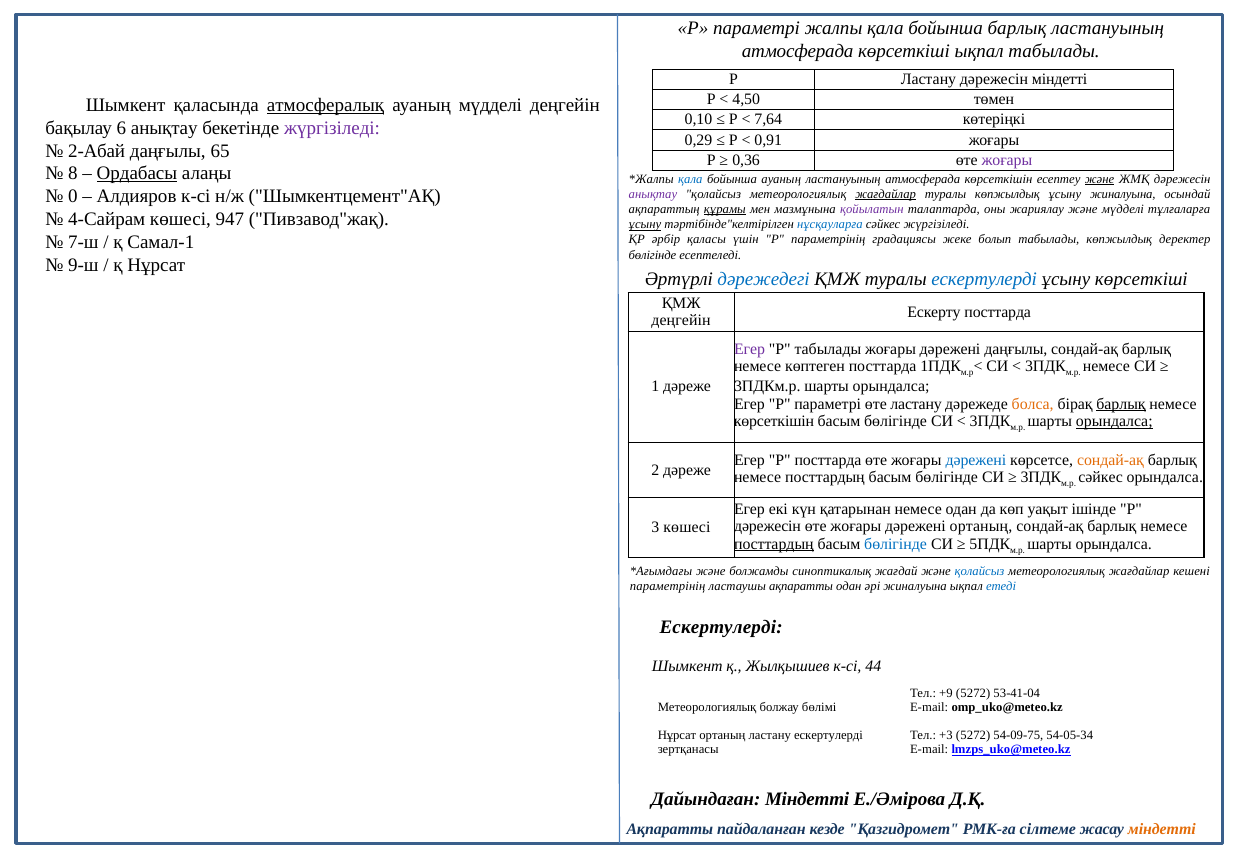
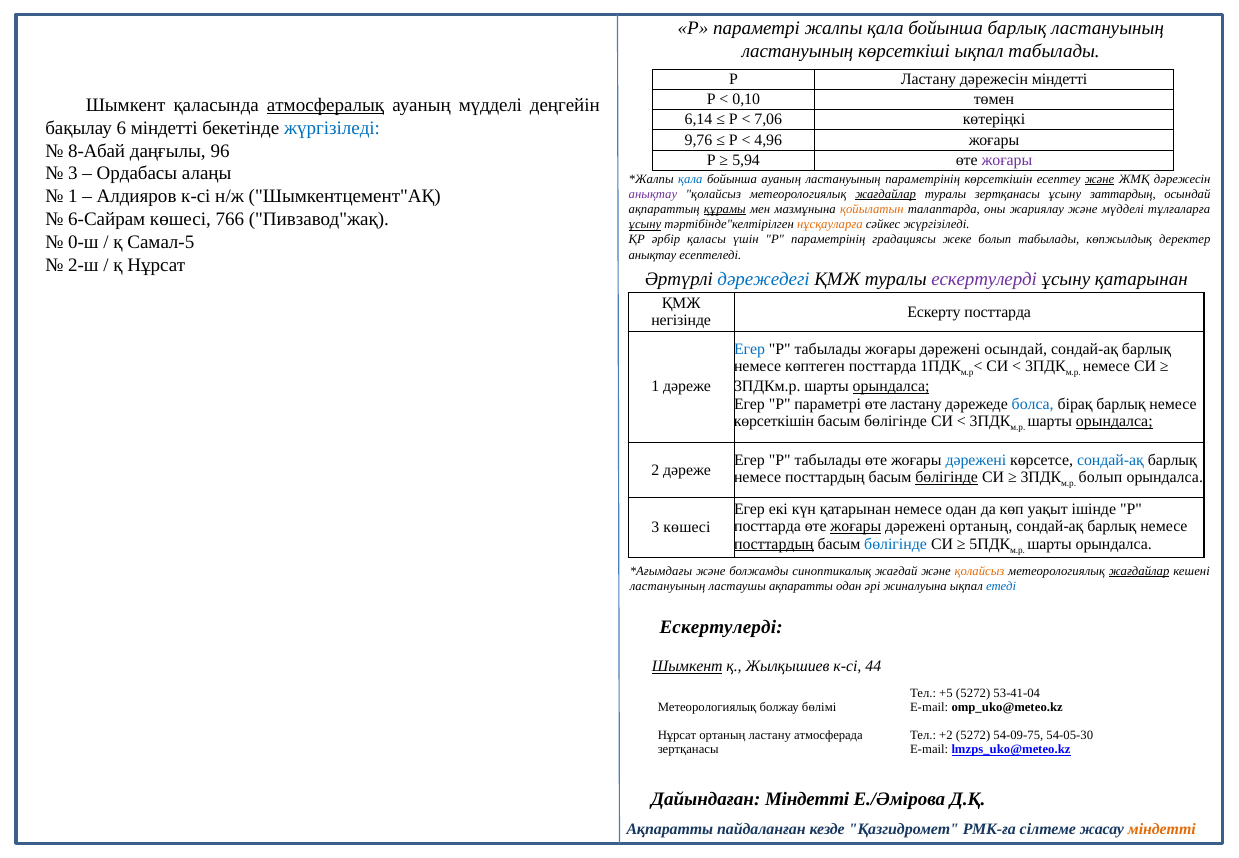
атмосферада at (798, 51): атмосферада -> ластануының
4,50: 4,50 -> 0,10
0,10: 0,10 -> 6,14
7,64: 7,64 -> 7,06
6 анықтау: анықтау -> міндетті
жүргізіледі at (332, 128) colour: purple -> blue
0,29: 0,29 -> 9,76
0,91: 0,91 -> 4,96
2-Абай: 2-Абай -> 8-Абай
65: 65 -> 96
0,36: 0,36 -> 5,94
8 at (73, 174): 8 -> 3
Ордабасы underline: present -> none
ауаның ластануының атмосферада: атмосферада -> параметрінің
0 at (73, 196): 0 -> 1
туралы көпжылдық: көпжылдық -> зертқанасы
ұсыну жиналуына: жиналуына -> заттардың
қойылатын colour: purple -> orange
4-Сайрам: 4-Сайрам -> 6-Сайрам
947: 947 -> 766
нұсқауларға colour: blue -> orange
7-ш: 7-ш -> 0-ш
Самал-1: Самал-1 -> Самал-5
бөлігінде at (652, 255): бөлігінде -> анықтау
9-ш: 9-ш -> 2-ш
ескертулерді at (984, 279) colour: blue -> purple
ұсыну көрсеткіші: көрсеткіші -> қатарынан
деңгейін at (681, 321): деңгейін -> негізінде
Егер at (750, 349) colour: purple -> blue
дәрежені даңғылы: даңғылы -> осындай
орындалса at (891, 386) underline: none -> present
болса colour: orange -> blue
барлық at (1121, 404) underline: present -> none
посттарда at (828, 460): посттарда -> табылады
сондай-ақ at (1110, 460) colour: orange -> blue
бөлігінде at (947, 477) underline: none -> present
сәйкес at (1101, 477): сәйкес -> болып
дәрежесін at (768, 526): дәрежесін -> посттарда
жоғары at (856, 526) underline: none -> present
қолайсыз at (980, 571) colour: blue -> orange
жағдайлар at (1139, 571) underline: none -> present
параметрінің at (668, 586): параметрінің -> ластануының
Шымкент at (687, 667) underline: none -> present
+9: +9 -> +5
ластану ескертулерді: ескертулерді -> атмосферада
+3: +3 -> +2
54-05-34: 54-05-34 -> 54-05-30
